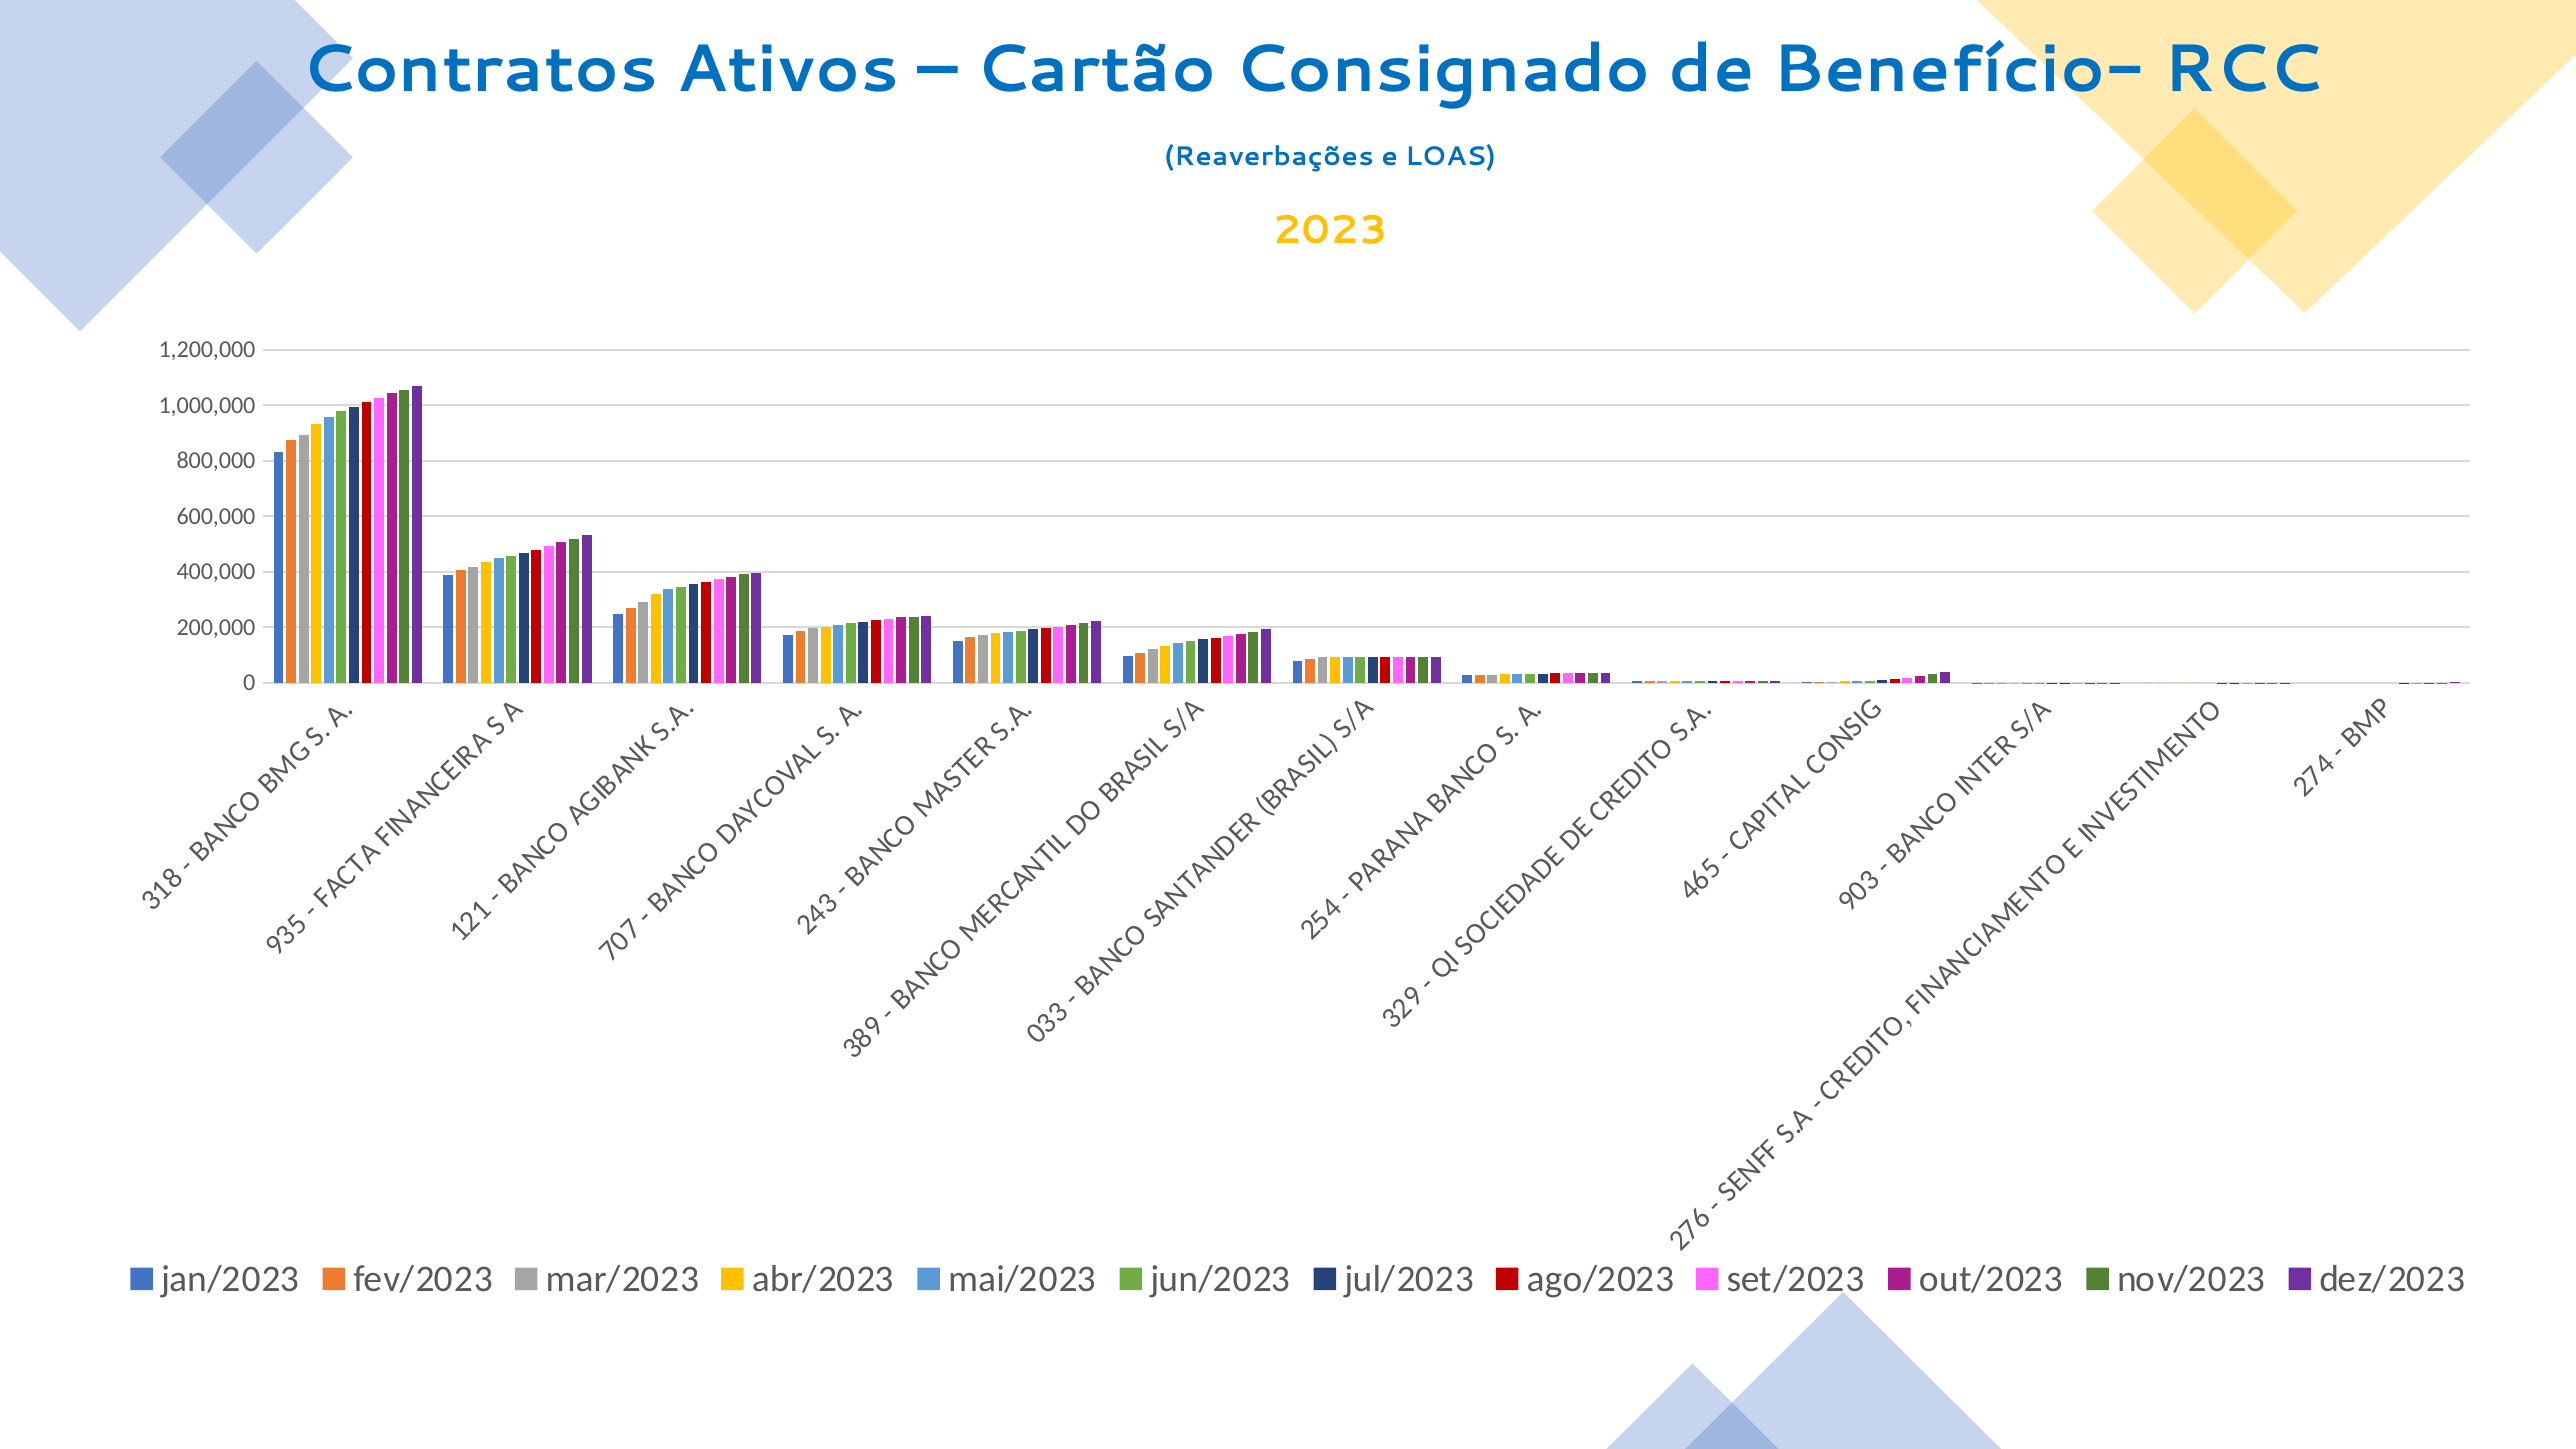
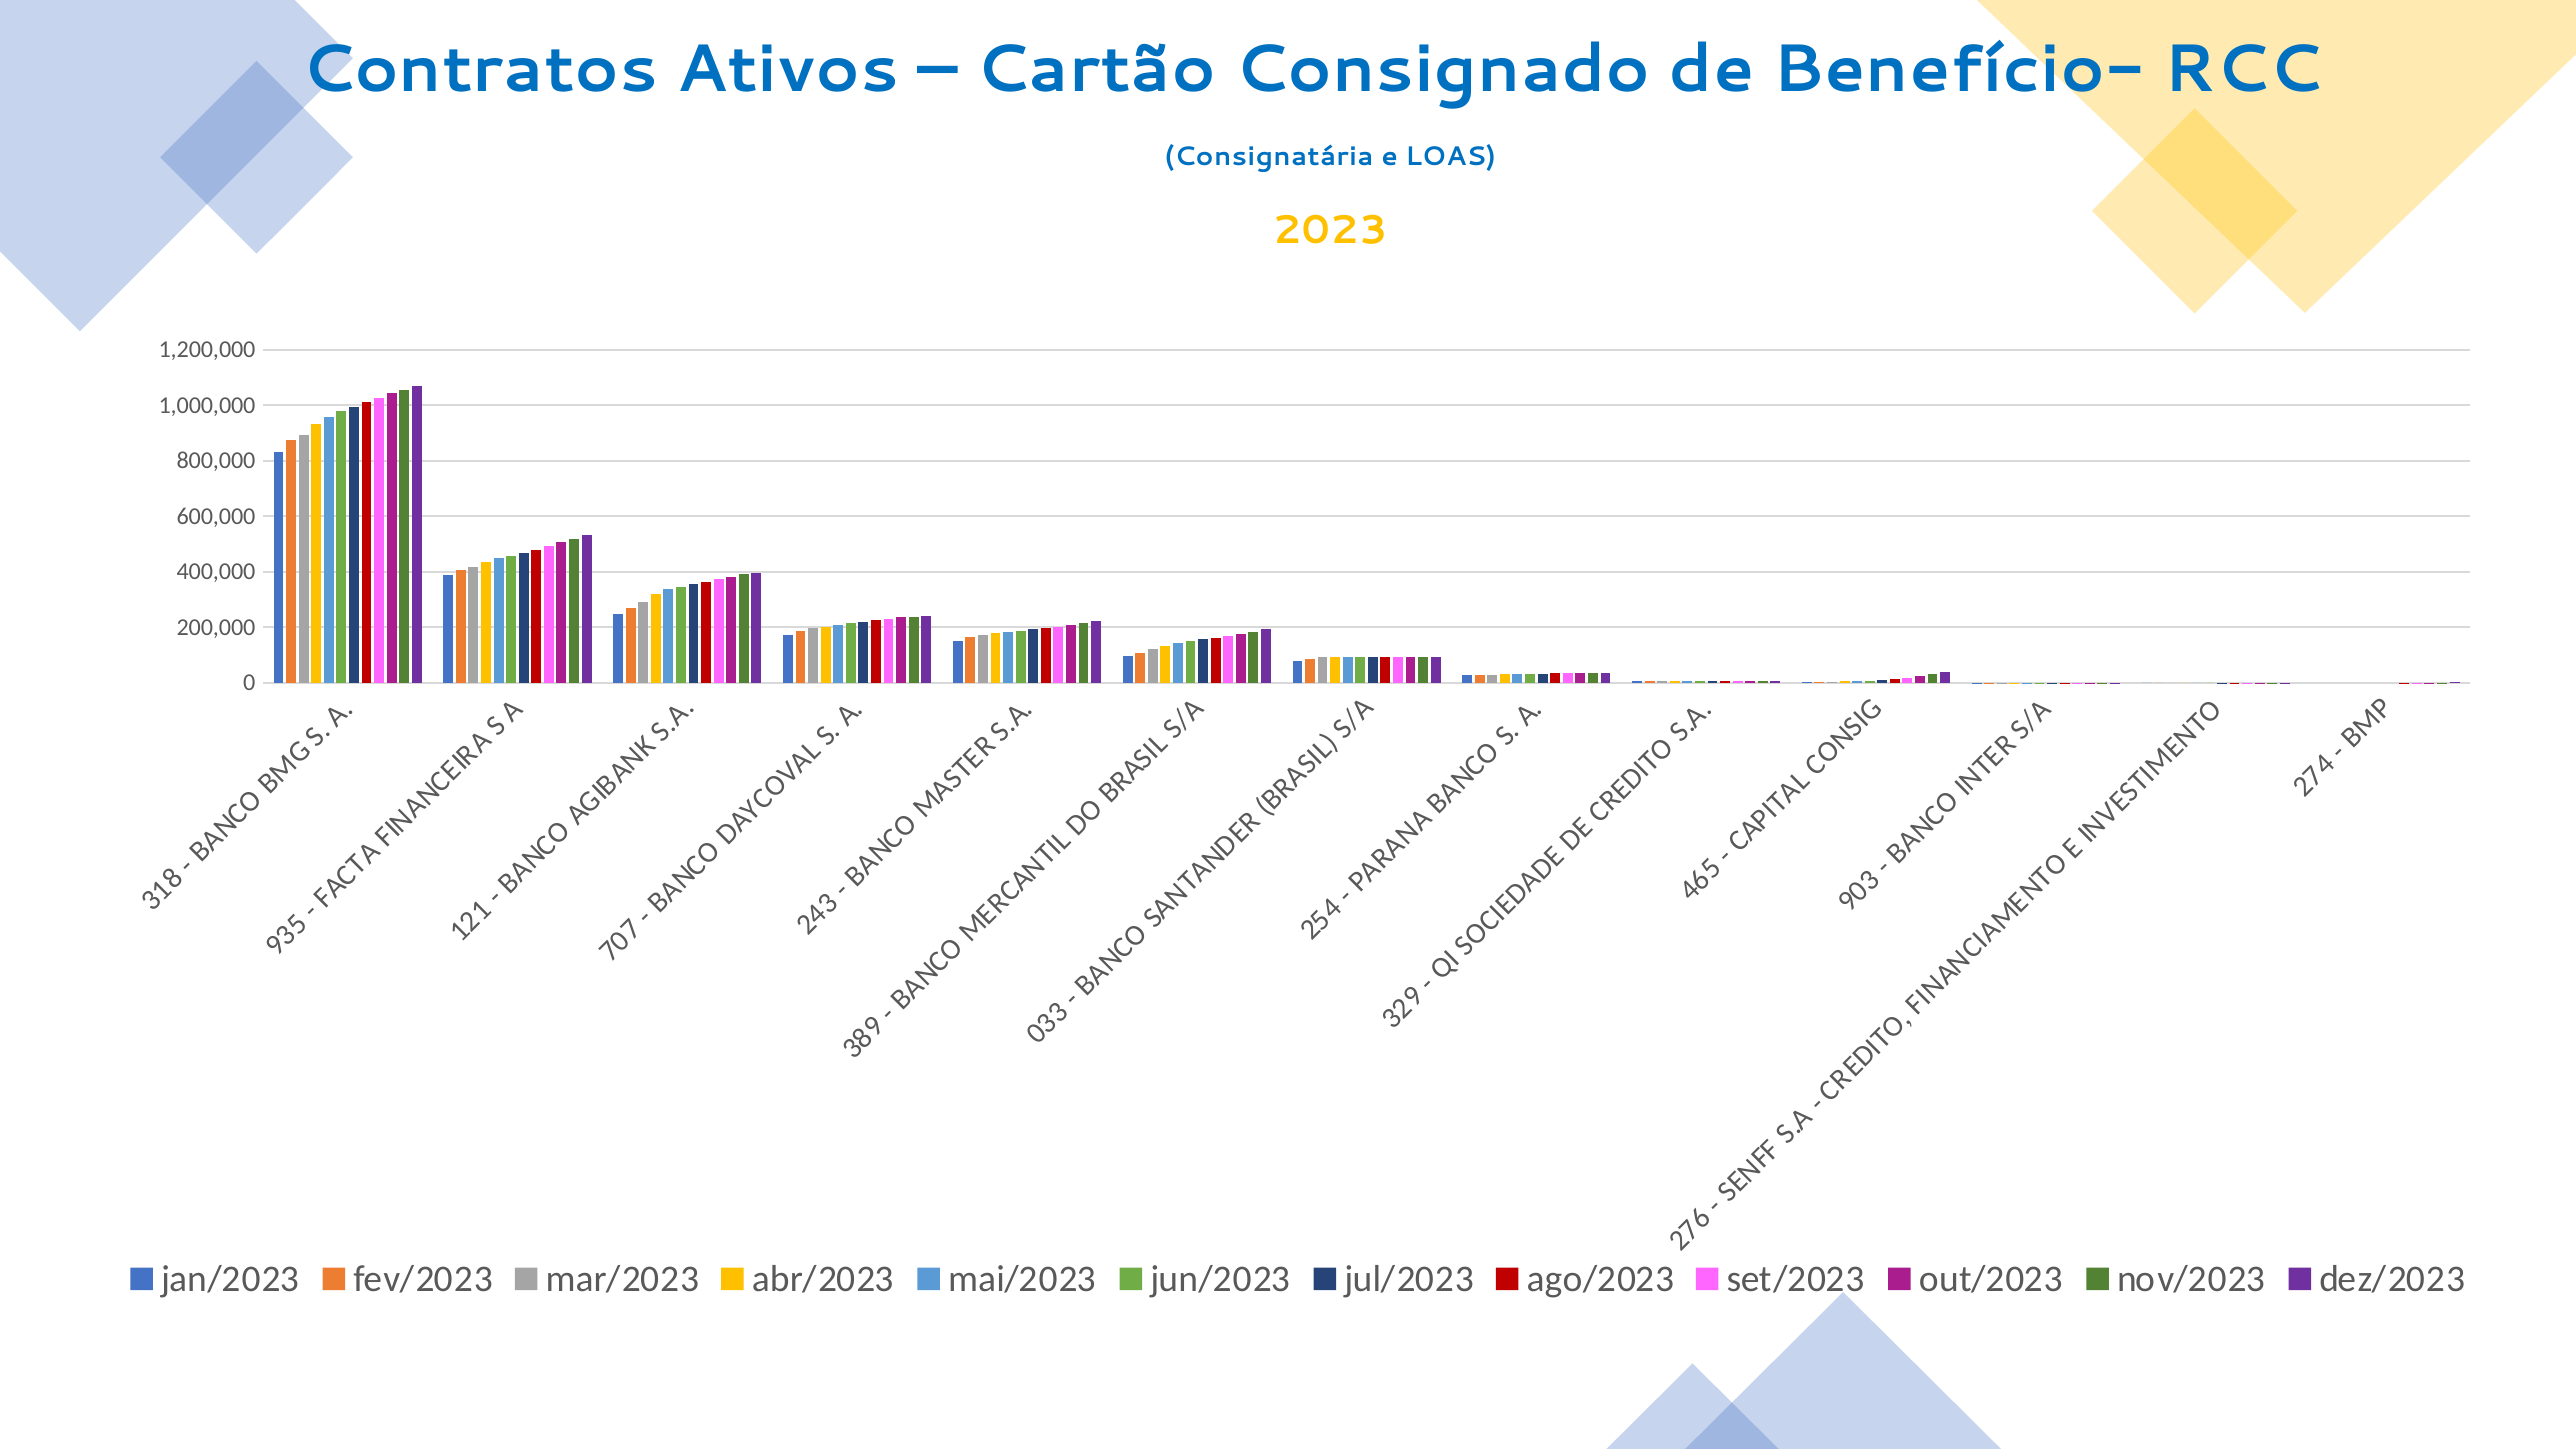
Reaverbações: Reaverbações -> Consignatária
